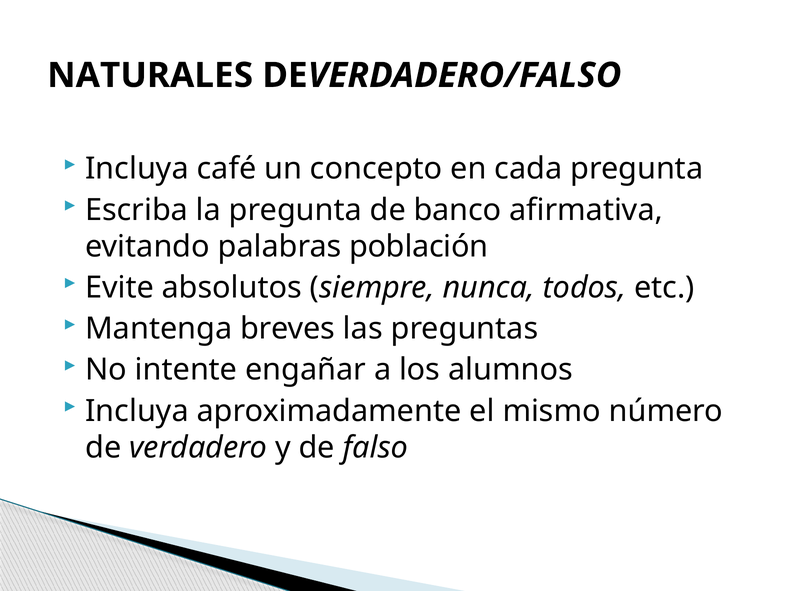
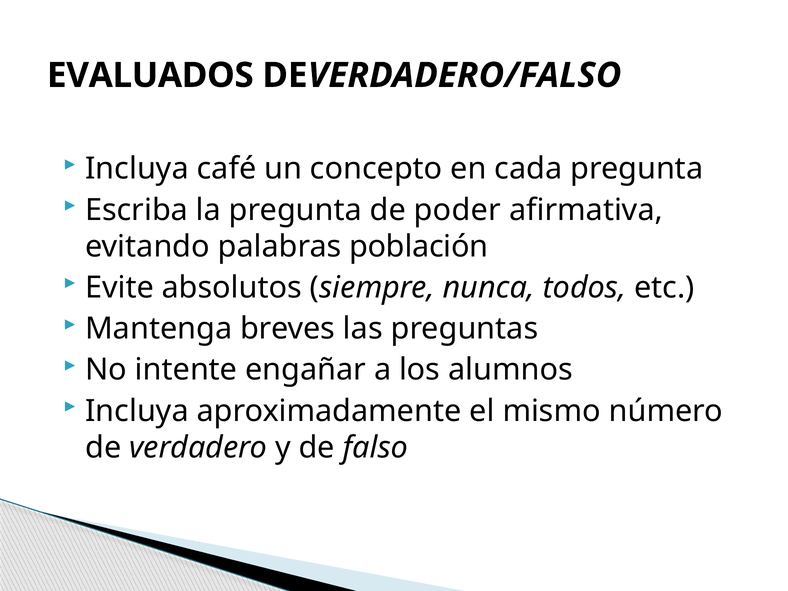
NATURALES: NATURALES -> EVALUADOS
banco: banco -> poder
